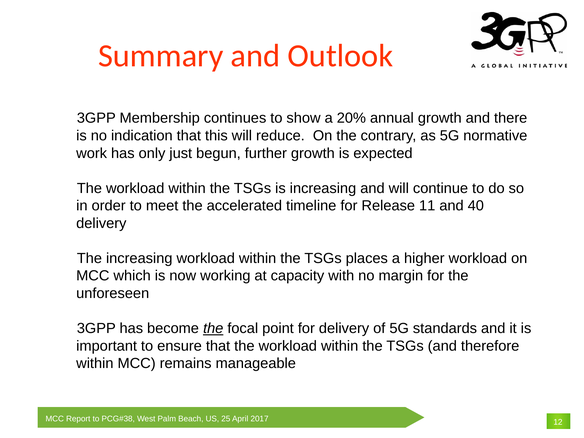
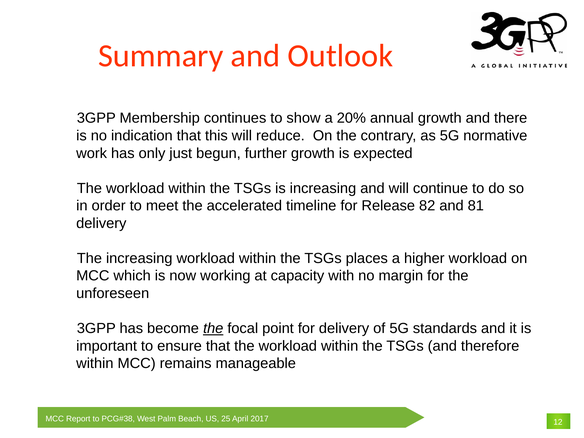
11: 11 -> 82
40: 40 -> 81
